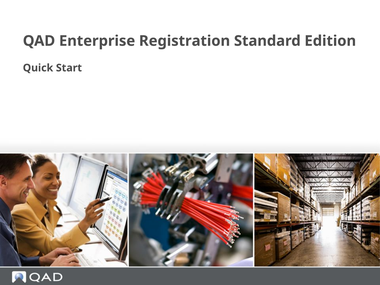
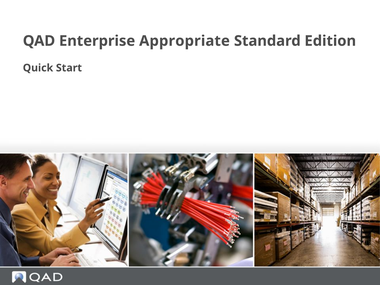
Registration: Registration -> Appropriate
